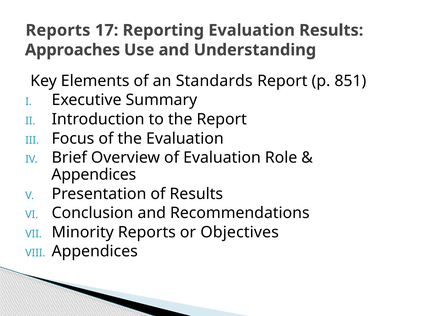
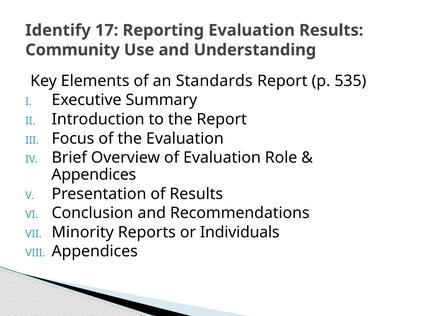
Reports at (58, 30): Reports -> Identify
Approaches: Approaches -> Community
851: 851 -> 535
Objectives: Objectives -> Individuals
